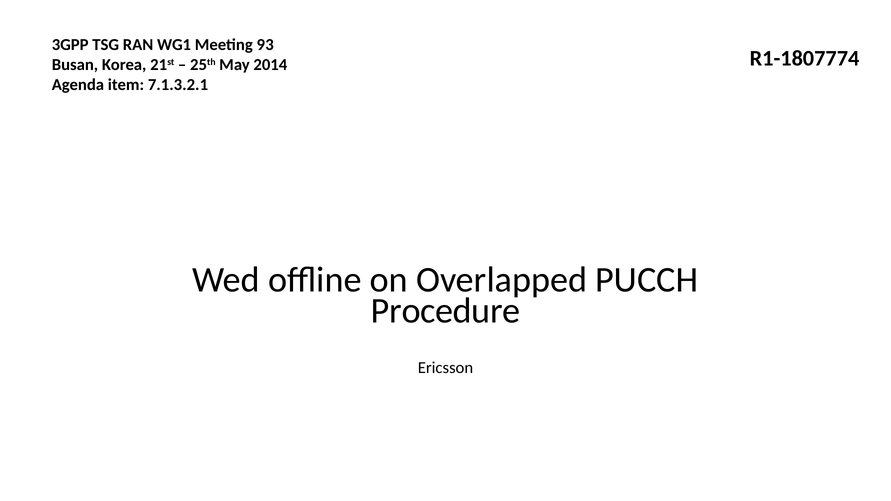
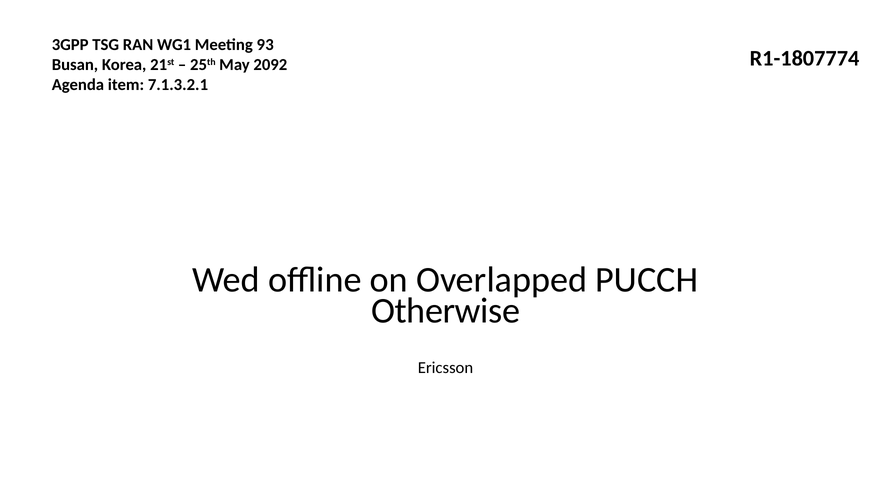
2014: 2014 -> 2092
Procedure: Procedure -> Otherwise
